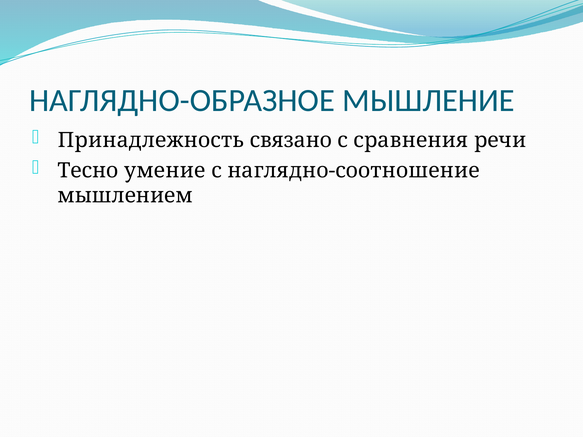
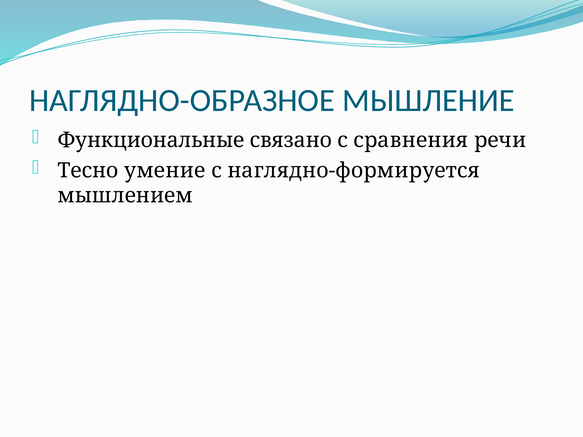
Принадлежность: Принадлежность -> Функциональные
наглядно-соотношение: наглядно-соотношение -> наглядно-формируется
